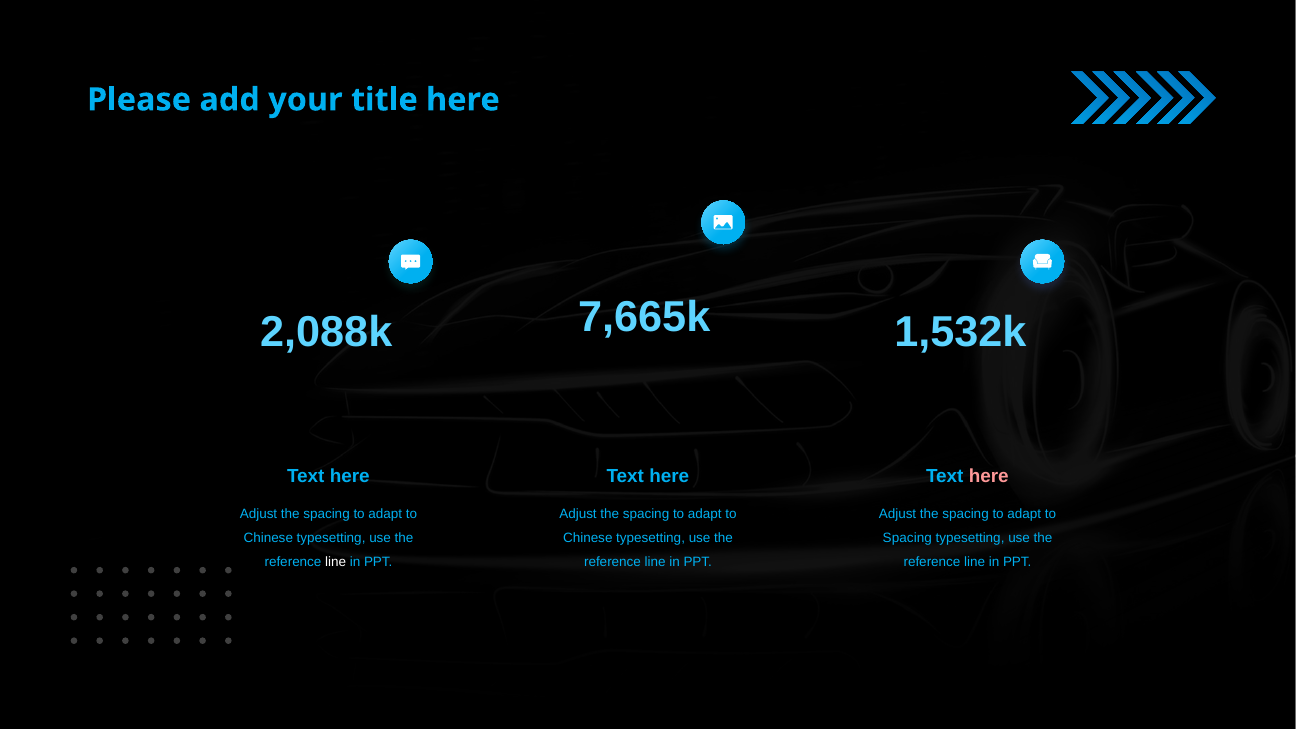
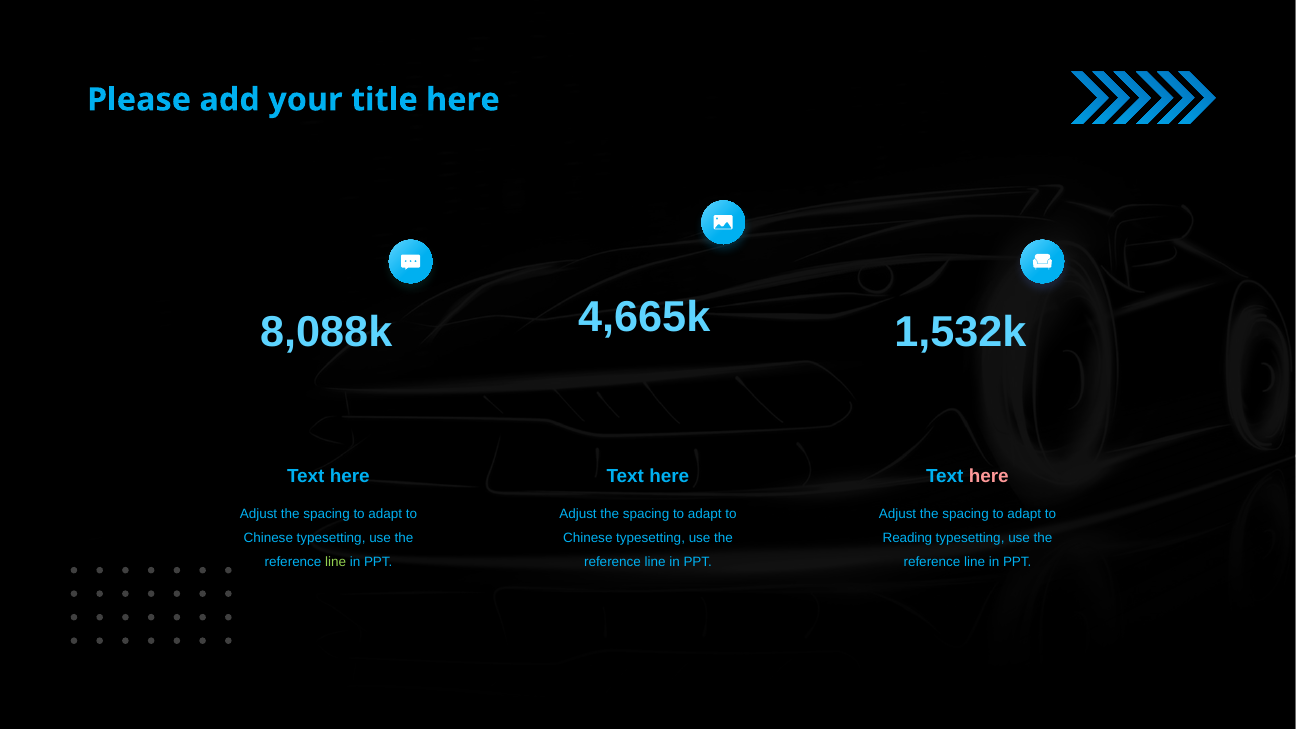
7,665k: 7,665k -> 4,665k
2,088k: 2,088k -> 8,088k
Spacing at (907, 538): Spacing -> Reading
line at (336, 562) colour: white -> light green
